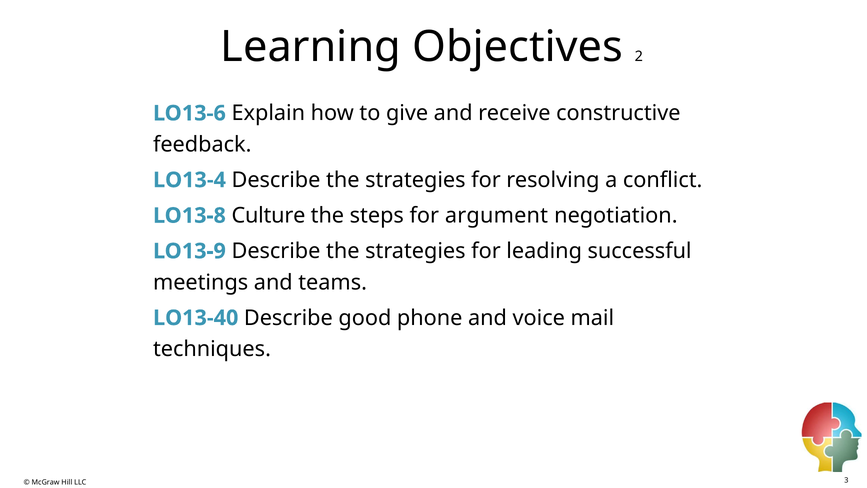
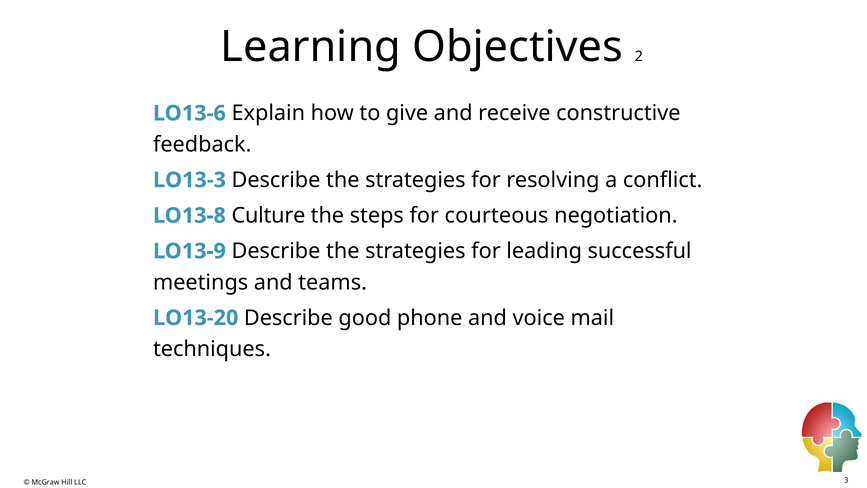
LO13-4: LO13-4 -> LO13-3
argument: argument -> courteous
LO13-40: LO13-40 -> LO13-20
